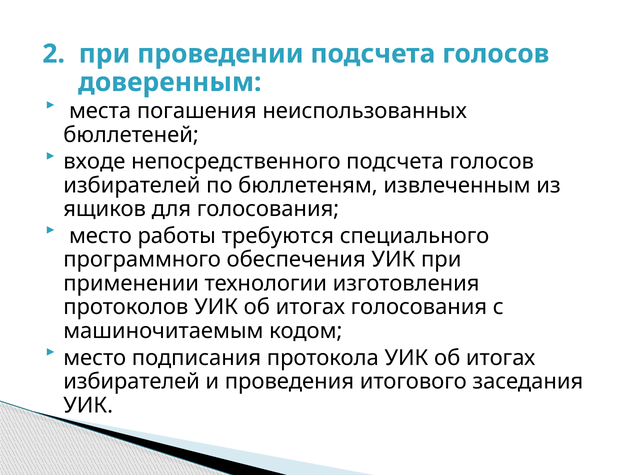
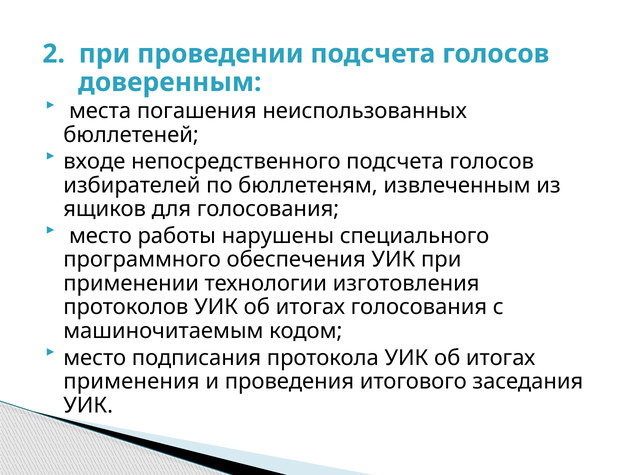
требуются: требуются -> нарушены
избирателей at (132, 382): избирателей -> применения
